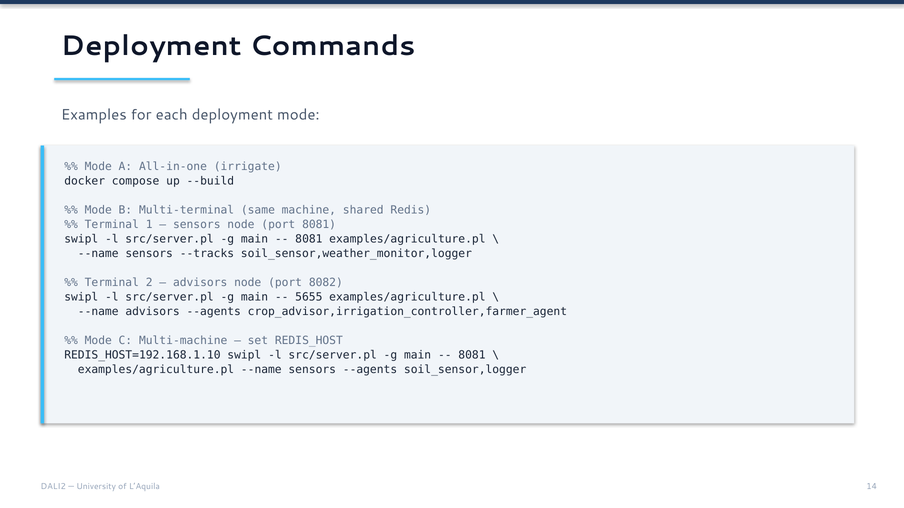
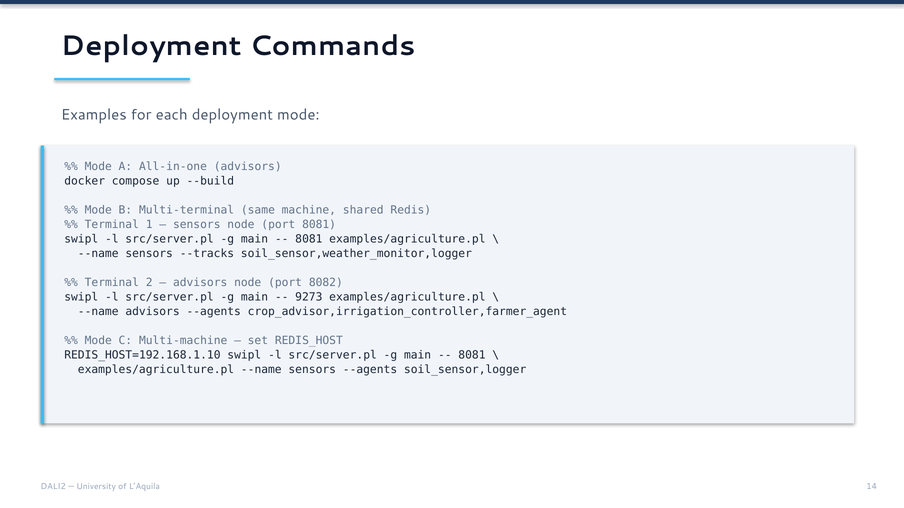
All-in-one irrigate: irrigate -> advisors
5655: 5655 -> 9273
